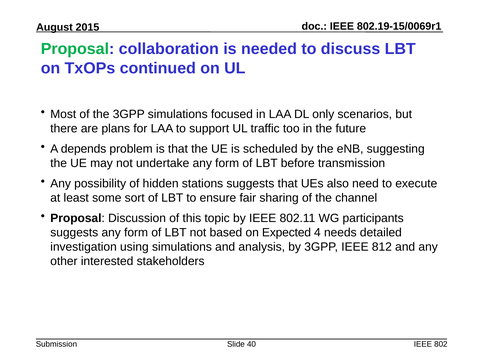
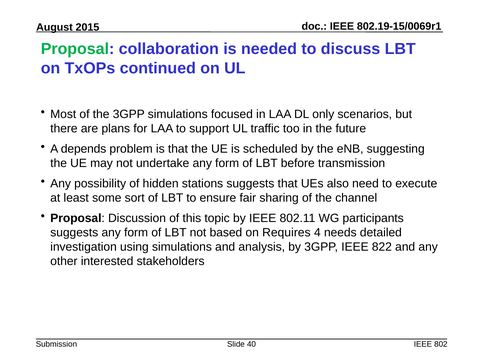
Expected: Expected -> Requires
812: 812 -> 822
